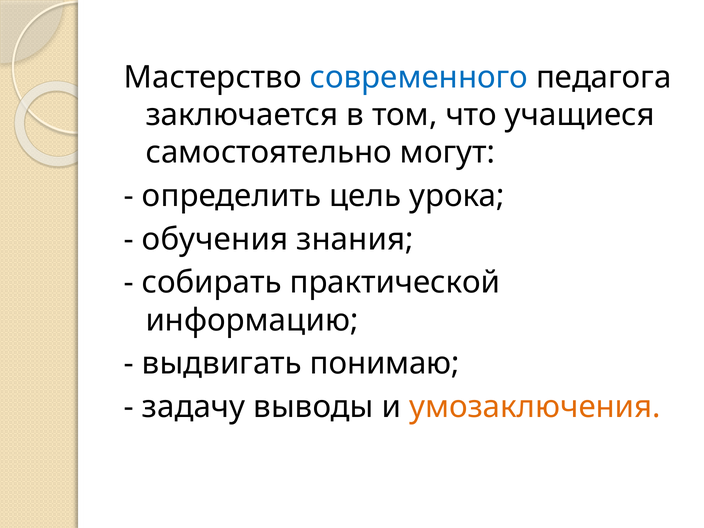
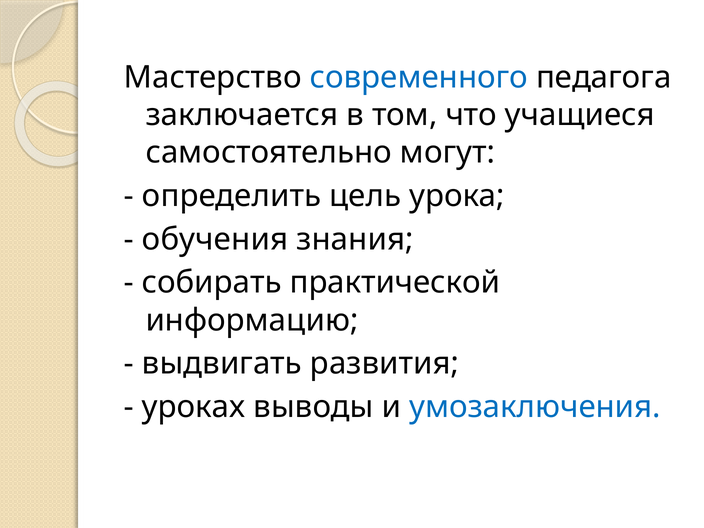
понимаю: понимаю -> развития
задачу: задачу -> уроках
умозаключения colour: orange -> blue
